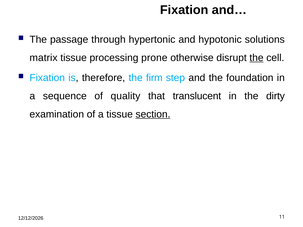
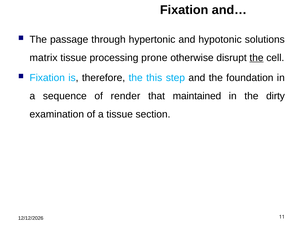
firm: firm -> this
quality: quality -> render
translucent: translucent -> maintained
section underline: present -> none
